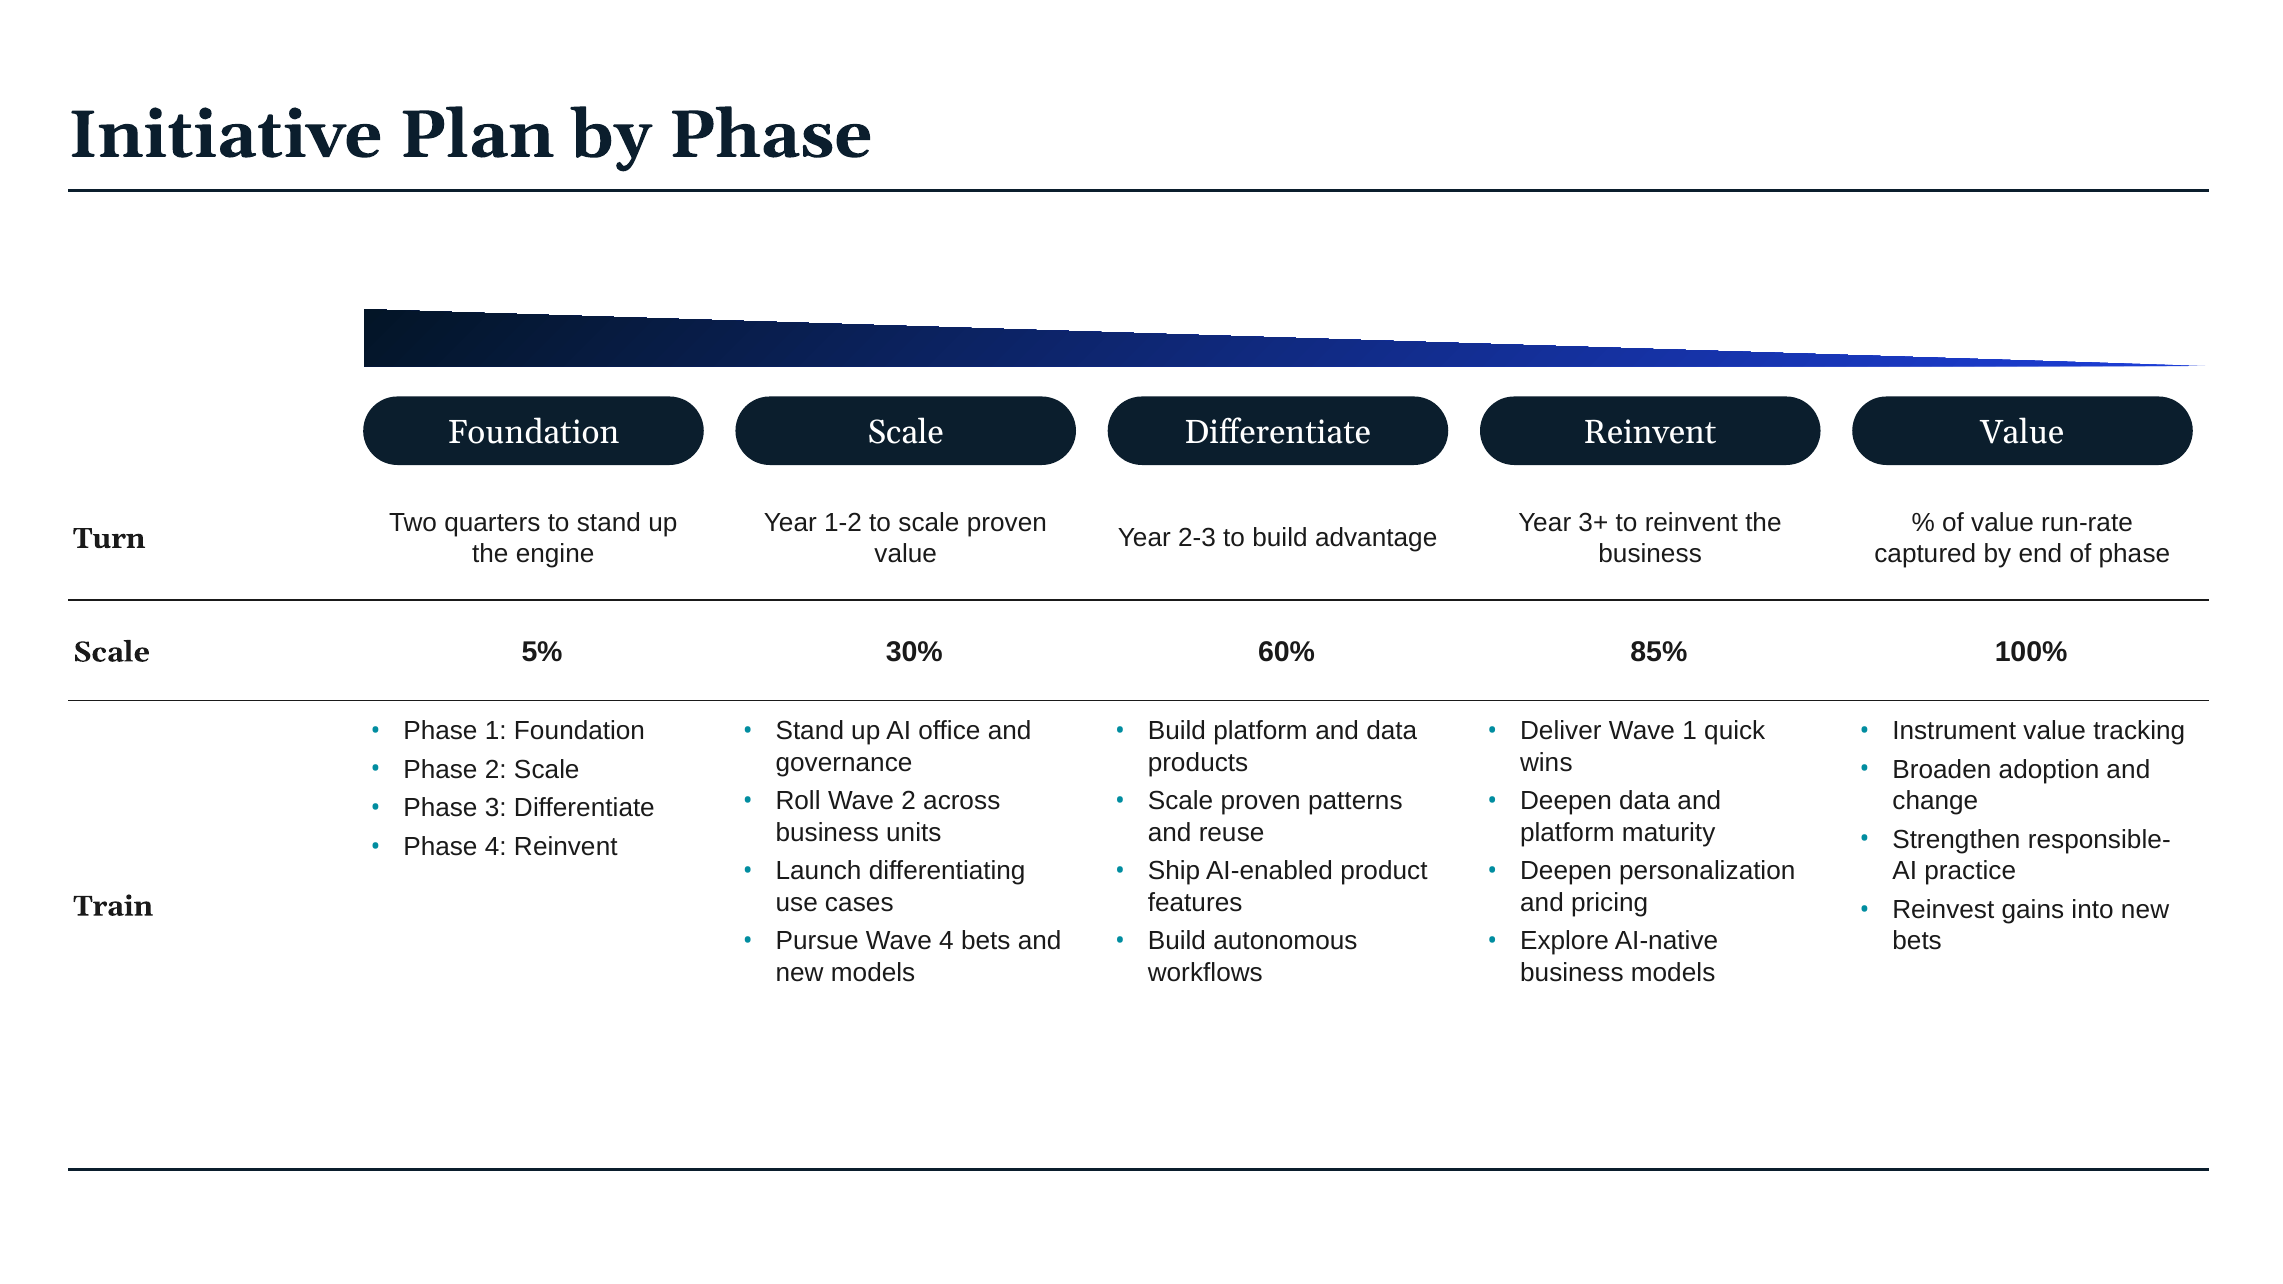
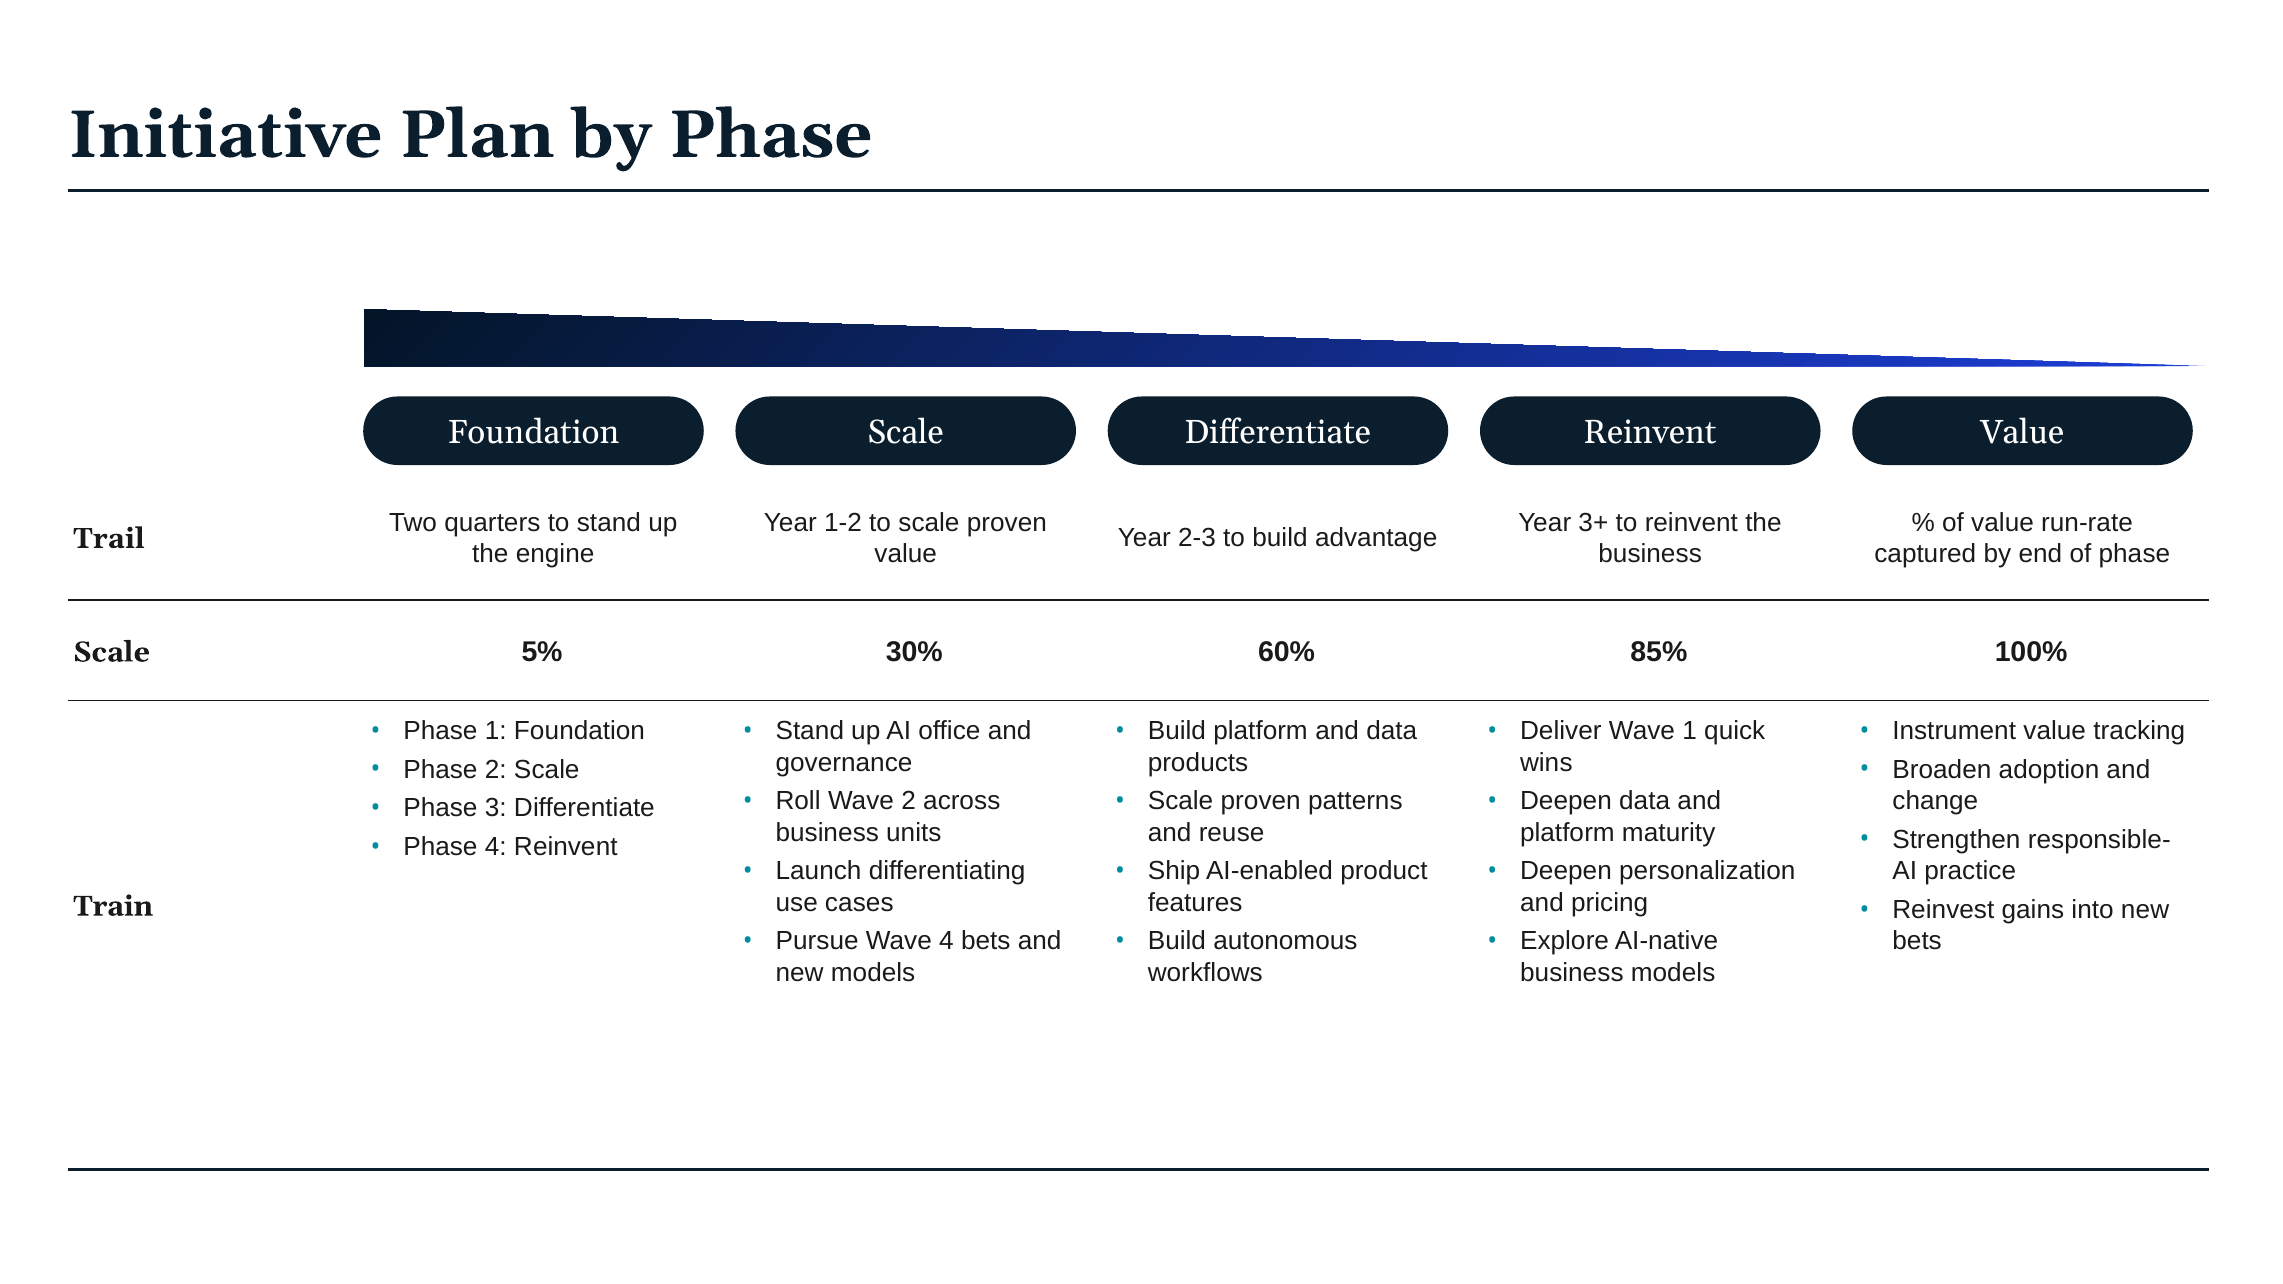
Turn: Turn -> Trail
